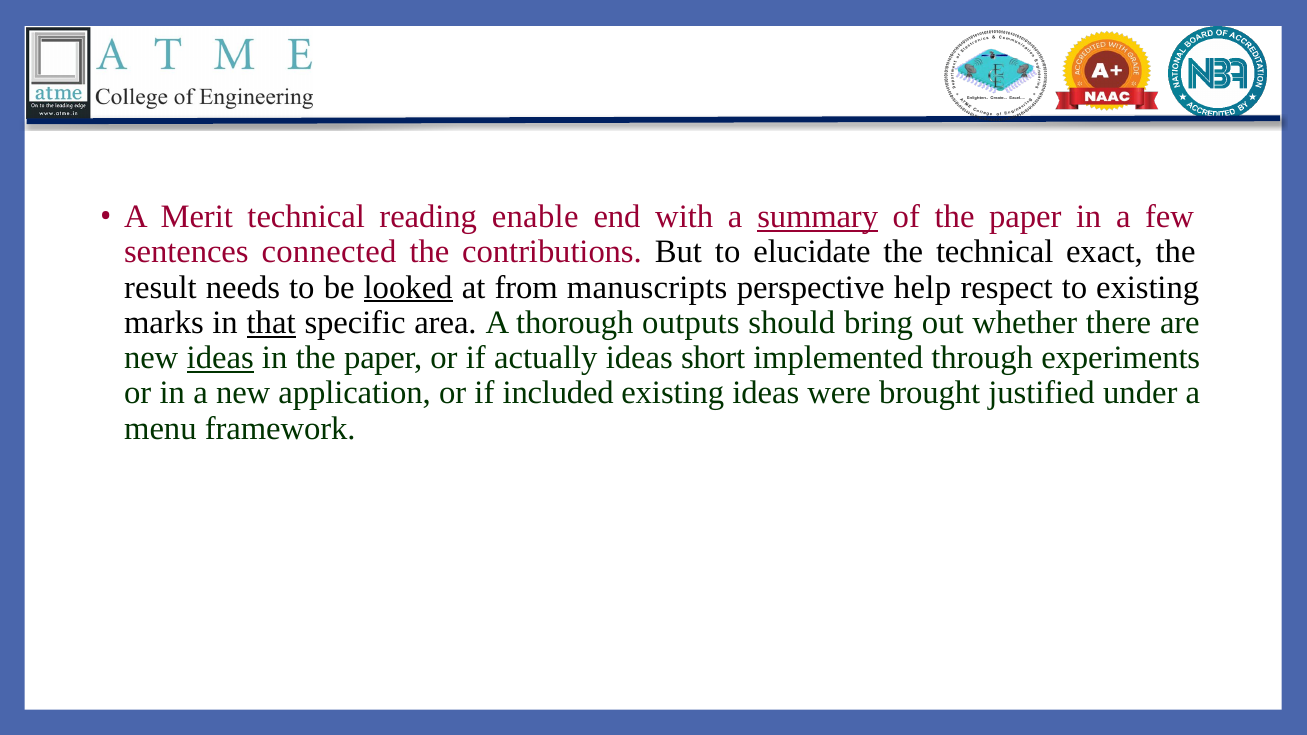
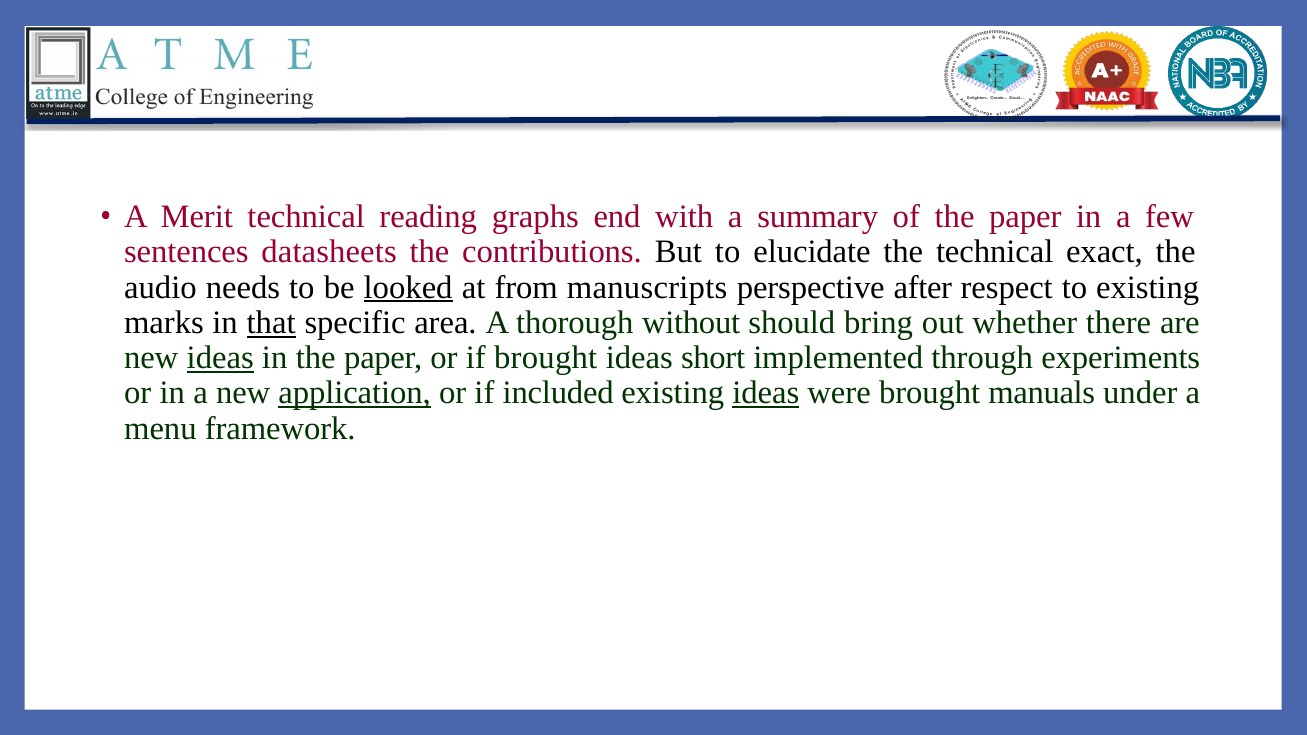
enable: enable -> graphs
summary underline: present -> none
connected: connected -> datasheets
result: result -> audio
help: help -> after
outputs: outputs -> without
if actually: actually -> brought
application underline: none -> present
ideas at (766, 393) underline: none -> present
justified: justified -> manuals
